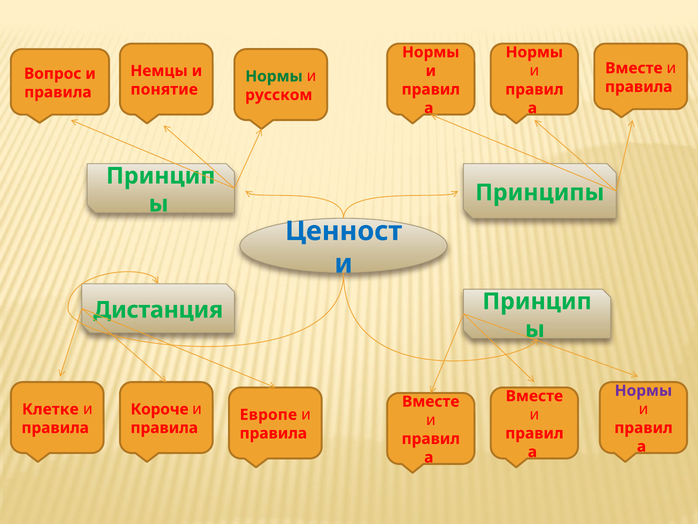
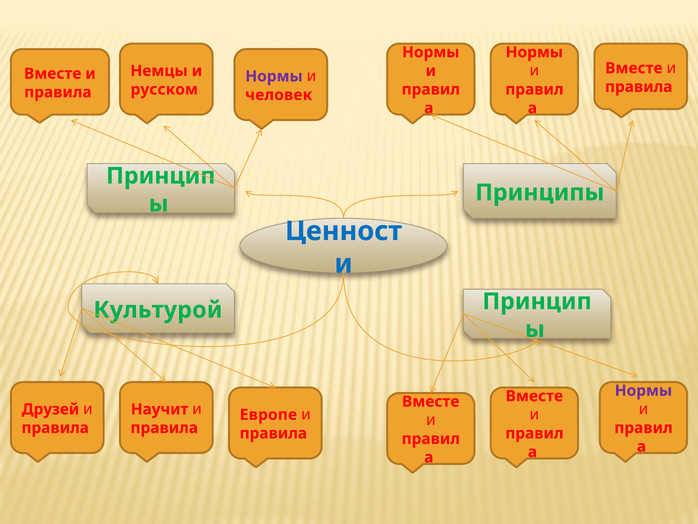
Вопрос at (53, 74): Вопрос -> Вместе
Нормы at (274, 76) colour: green -> purple
понятие: понятие -> русском
русском: русском -> человек
Дистанция: Дистанция -> Культурой
Клетке: Клетке -> Друзей
Короче: Короче -> Научит
